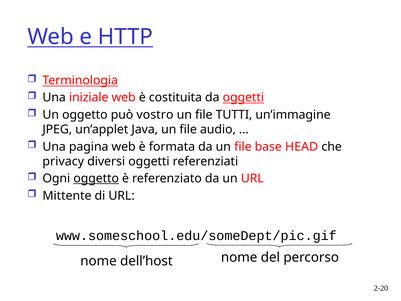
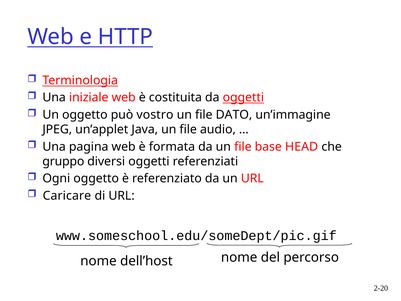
TUTTI: TUTTI -> DATO
privacy: privacy -> gruppo
oggetto at (96, 178) underline: present -> none
Mittente: Mittente -> Caricare
